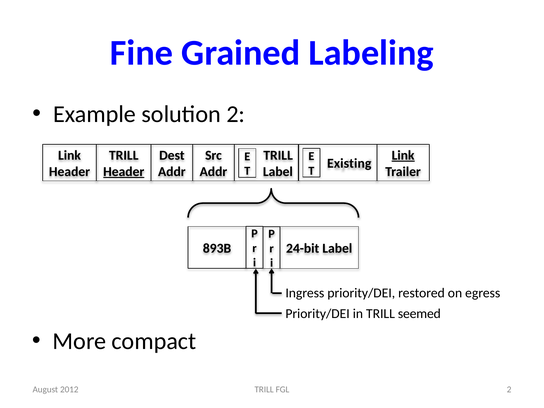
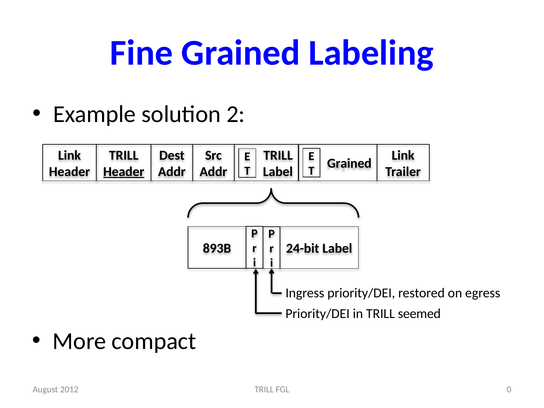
Link at (403, 155) underline: present -> none
Existing at (349, 163): Existing -> Grained
FGL 2: 2 -> 0
